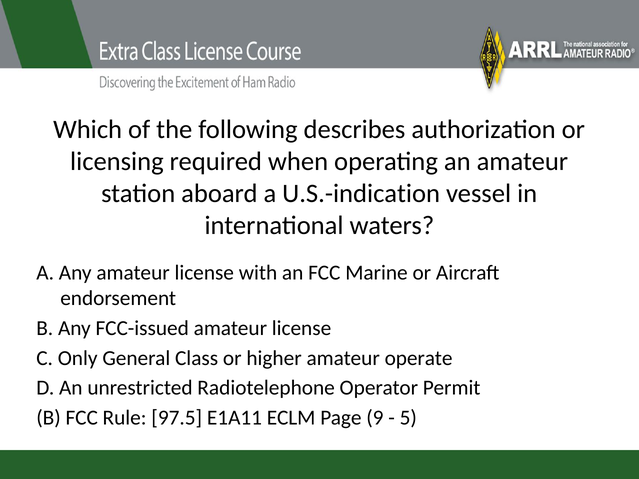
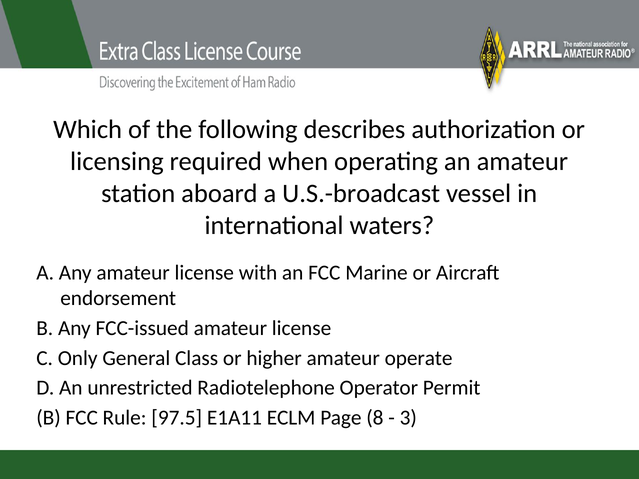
U.S.-indication: U.S.-indication -> U.S.-broadcast
9: 9 -> 8
5: 5 -> 3
